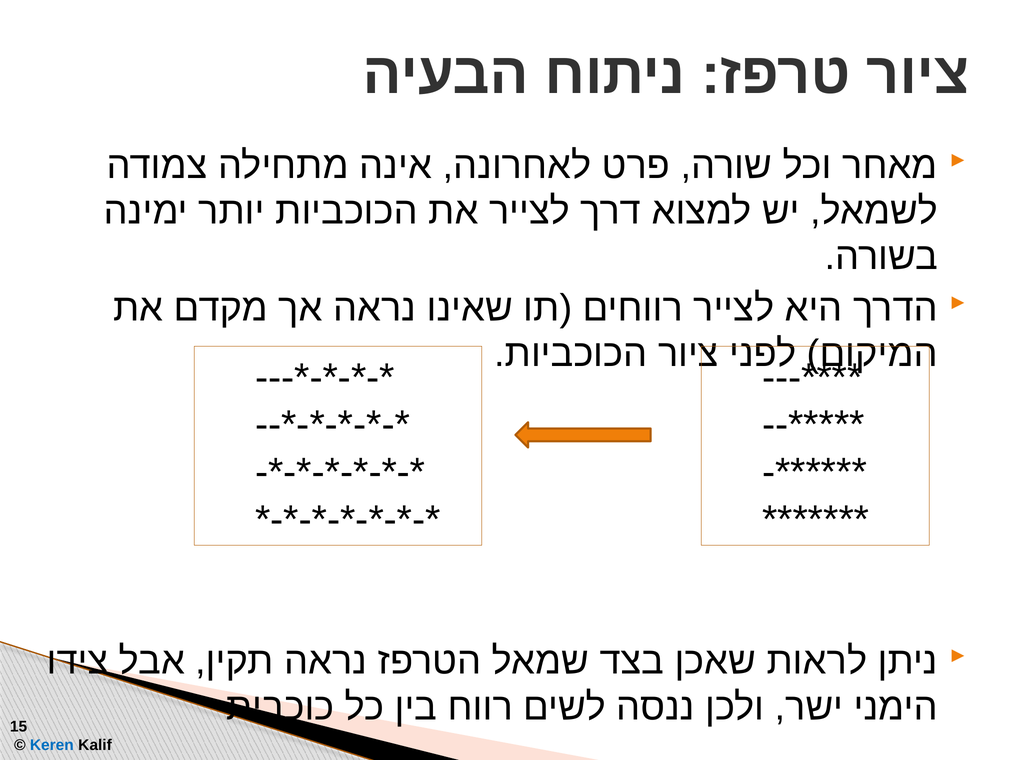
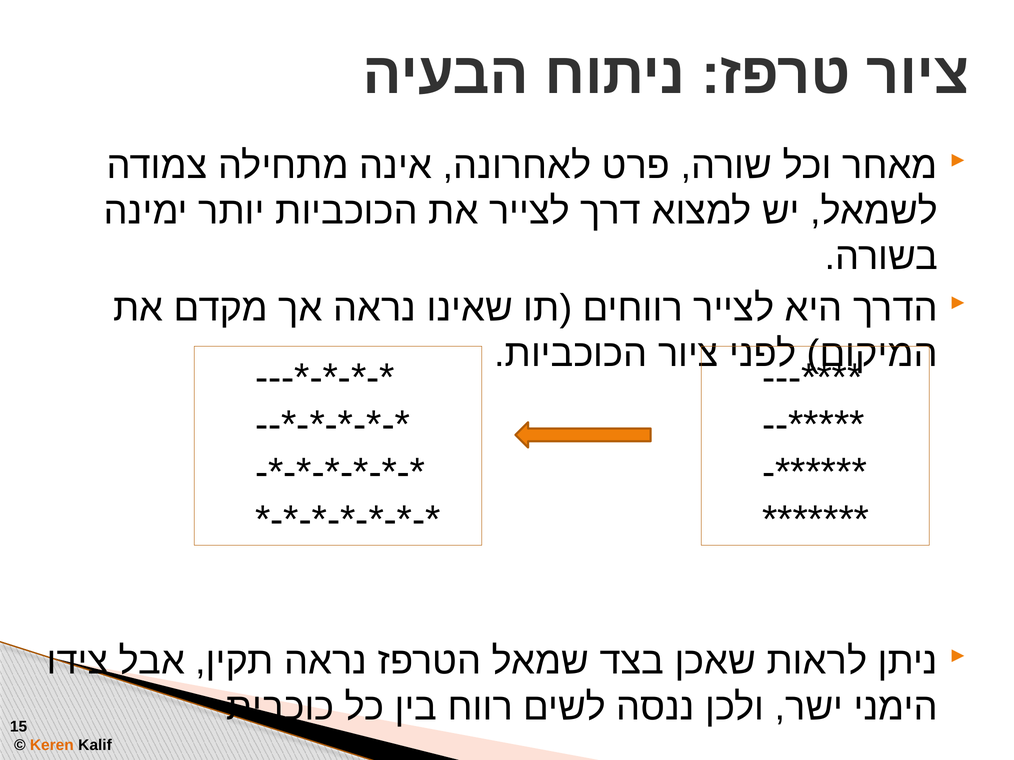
Keren colour: blue -> orange
